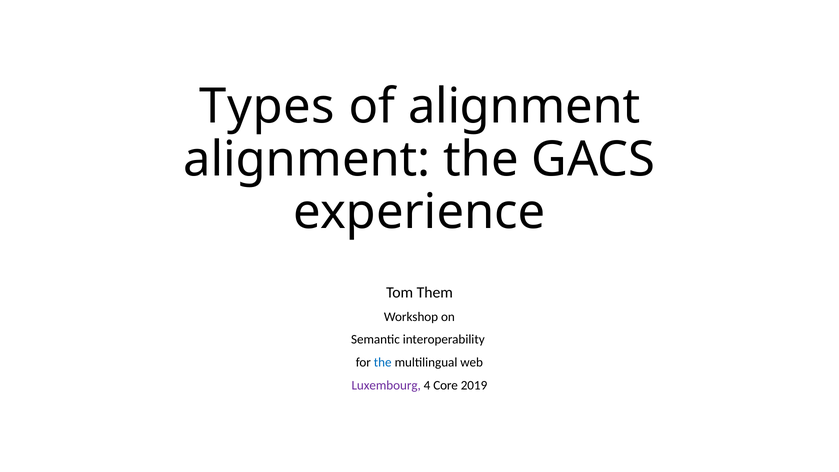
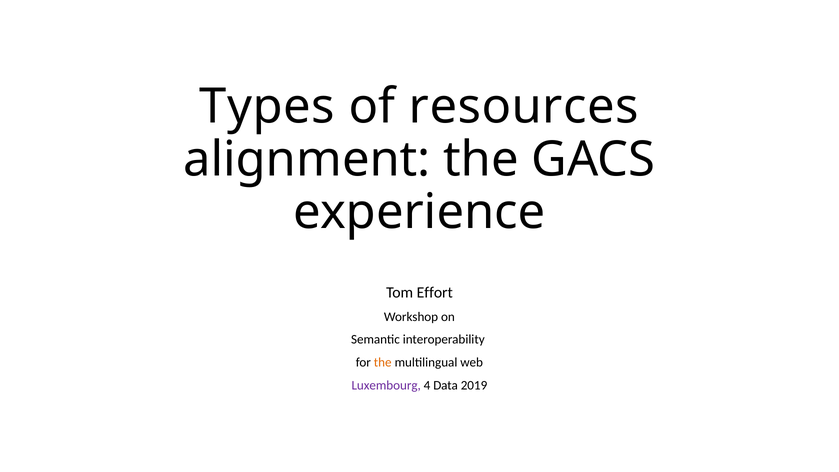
of alignment: alignment -> resources
Them: Them -> Effort
the at (383, 362) colour: blue -> orange
Core: Core -> Data
